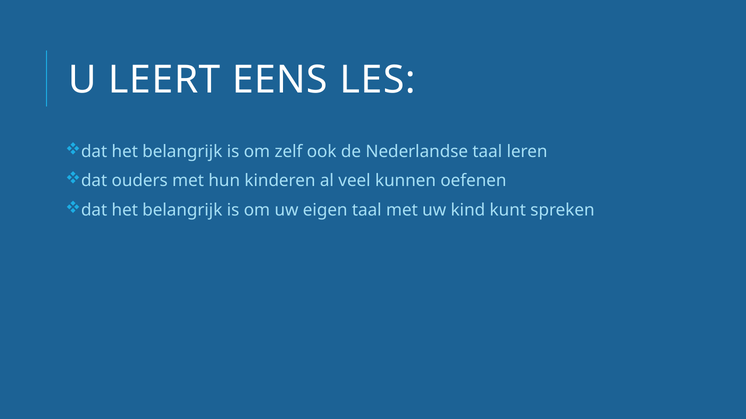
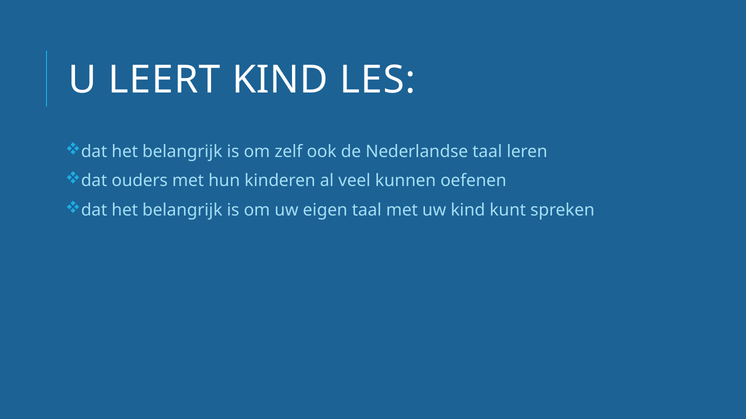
LEERT EENS: EENS -> KIND
